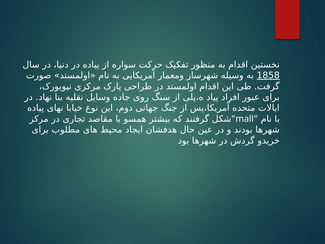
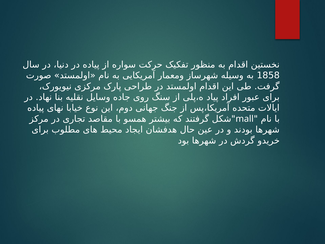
1858 underline: present -> none
